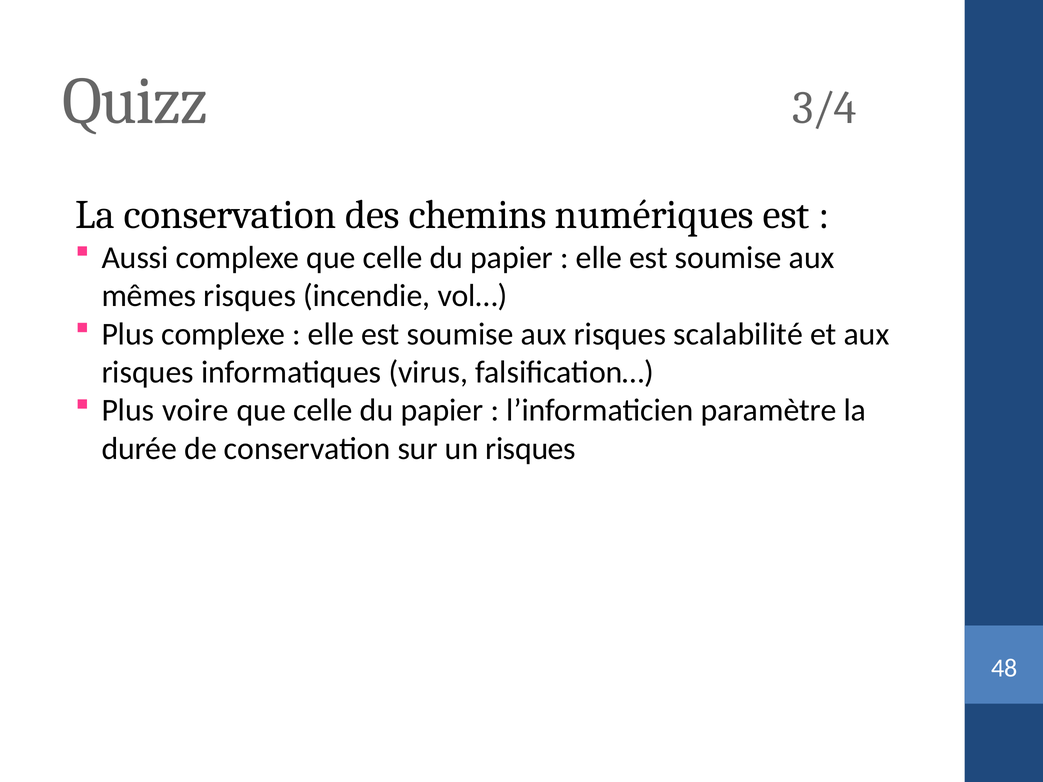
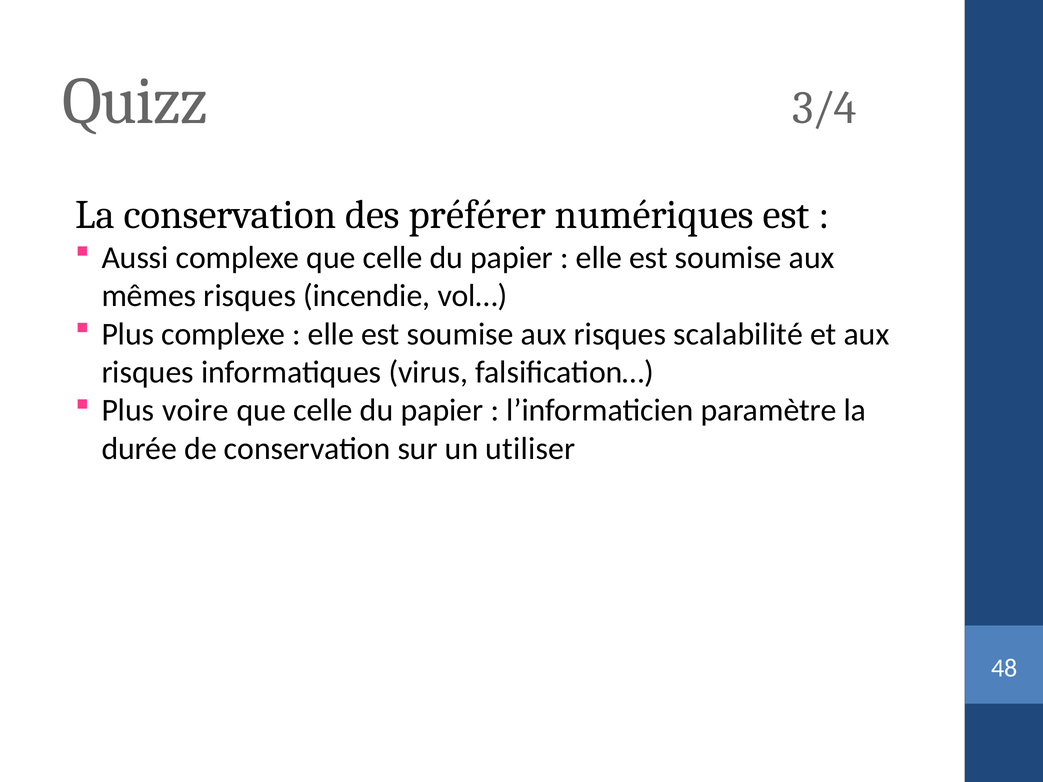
chemins: chemins -> préférer
un risques: risques -> utiliser
